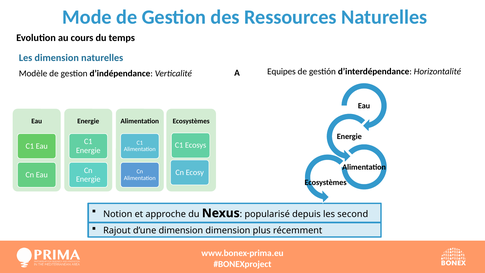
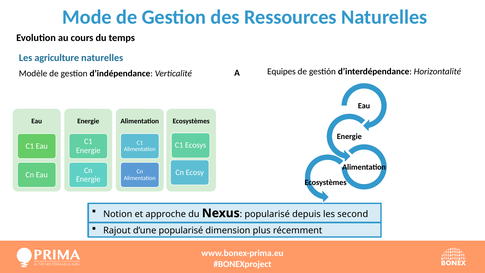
Les dimension: dimension -> agriculture
d’une dimension: dimension -> popularisé
